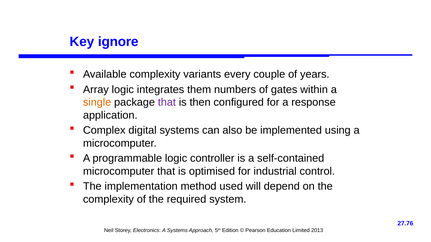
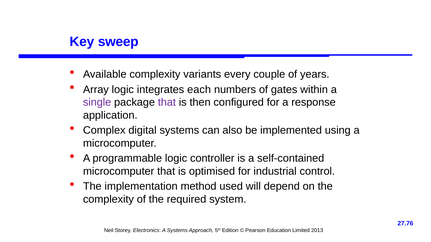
ignore: ignore -> sweep
them: them -> each
single colour: orange -> purple
